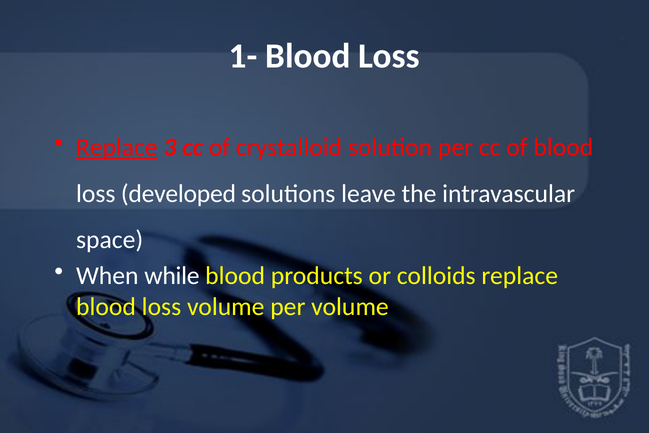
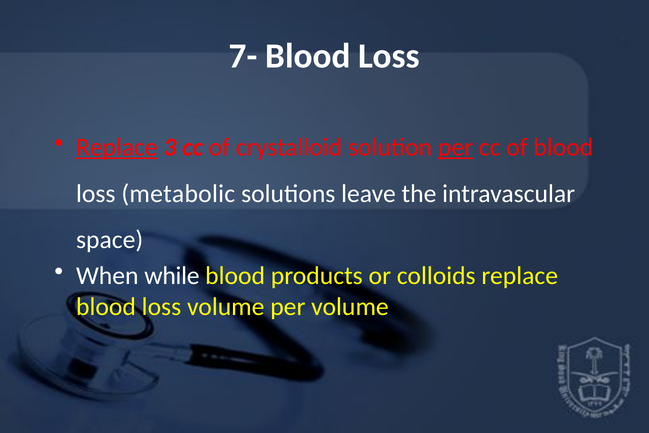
1-: 1- -> 7-
per at (455, 147) underline: none -> present
developed: developed -> metabolic
